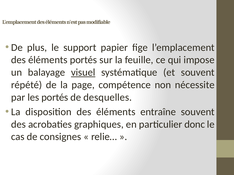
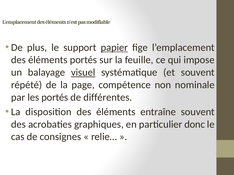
papier underline: none -> present
nécessite: nécessite -> nominale
desquelles: desquelles -> différentes
